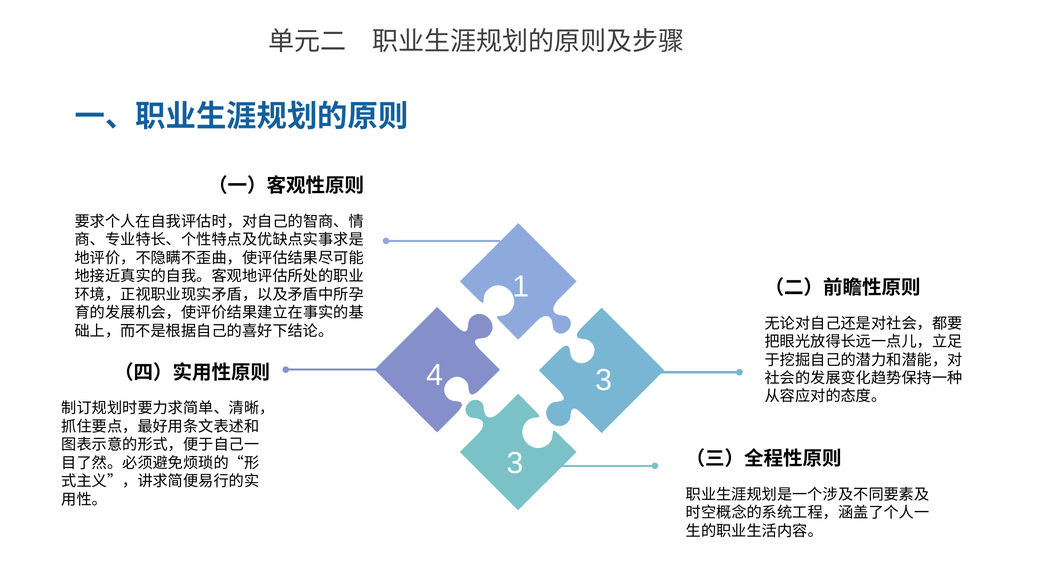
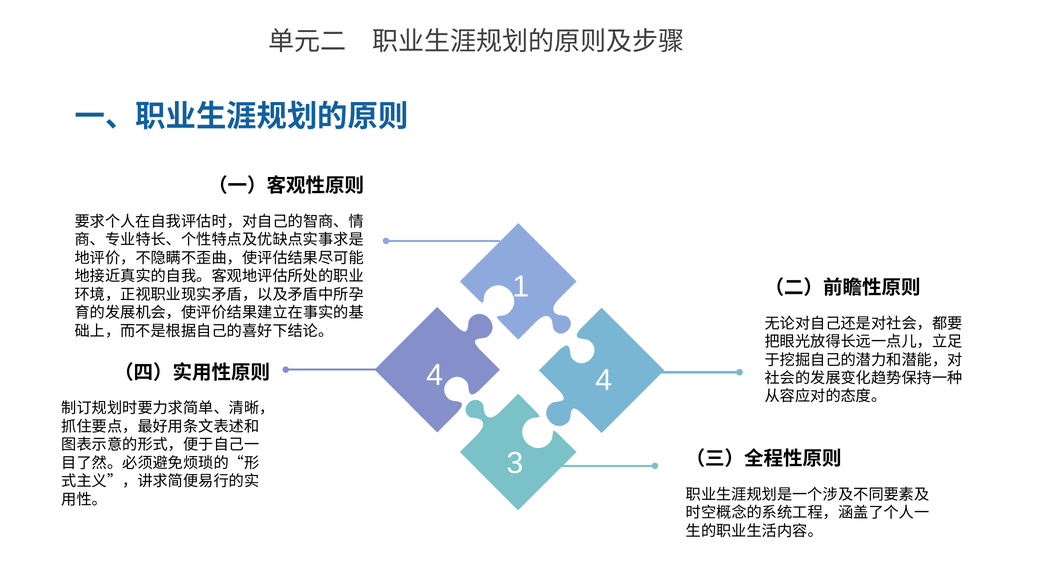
4 3: 3 -> 4
